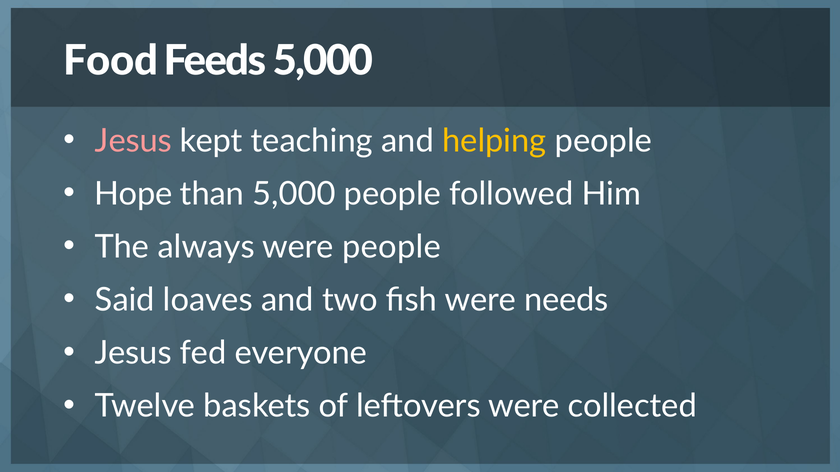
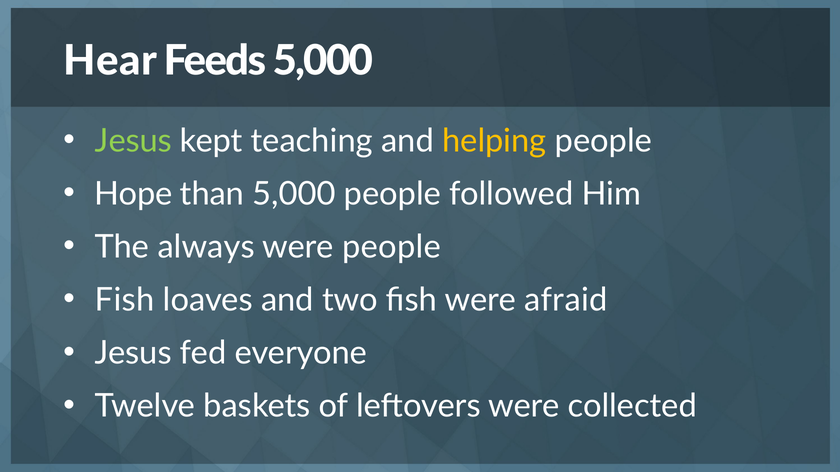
Food: Food -> Hear
Jesus at (133, 141) colour: pink -> light green
Said at (125, 300): Said -> Fish
needs: needs -> afraid
